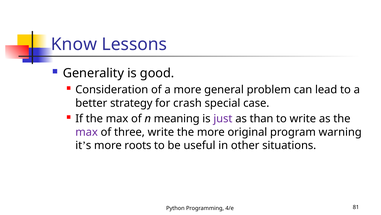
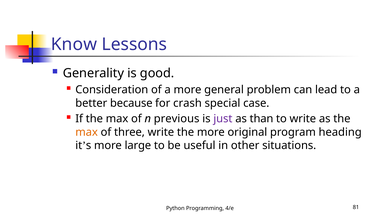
strategy: strategy -> because
meaning: meaning -> previous
max at (87, 132) colour: purple -> orange
warning: warning -> heading
roots: roots -> large
